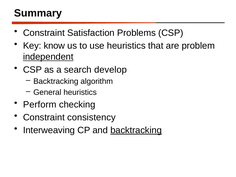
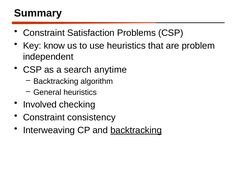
independent underline: present -> none
develop: develop -> anytime
Perform: Perform -> Involved
